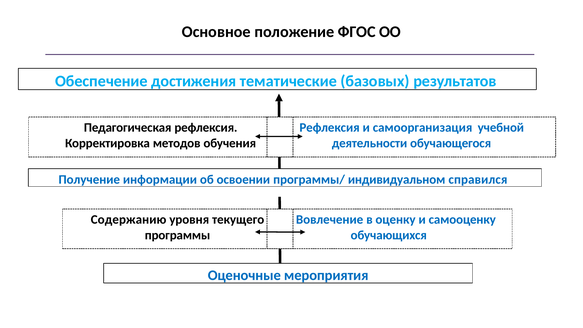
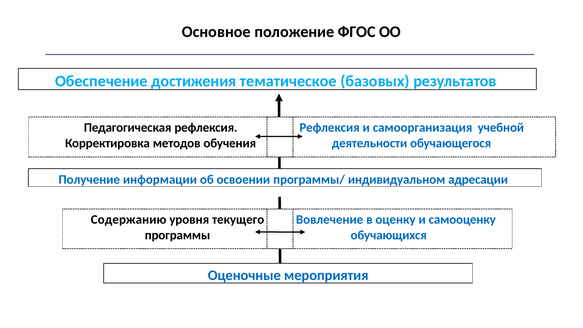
тематические: тематические -> тематическое
справился: справился -> адресации
